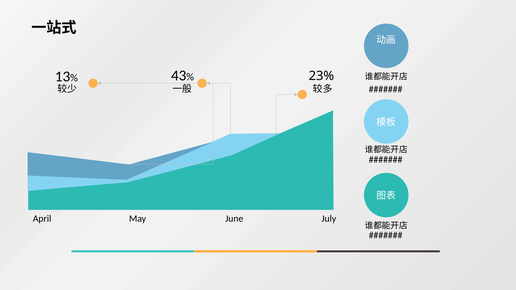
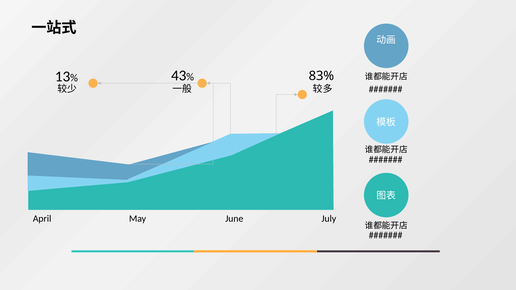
23%: 23% -> 83%
